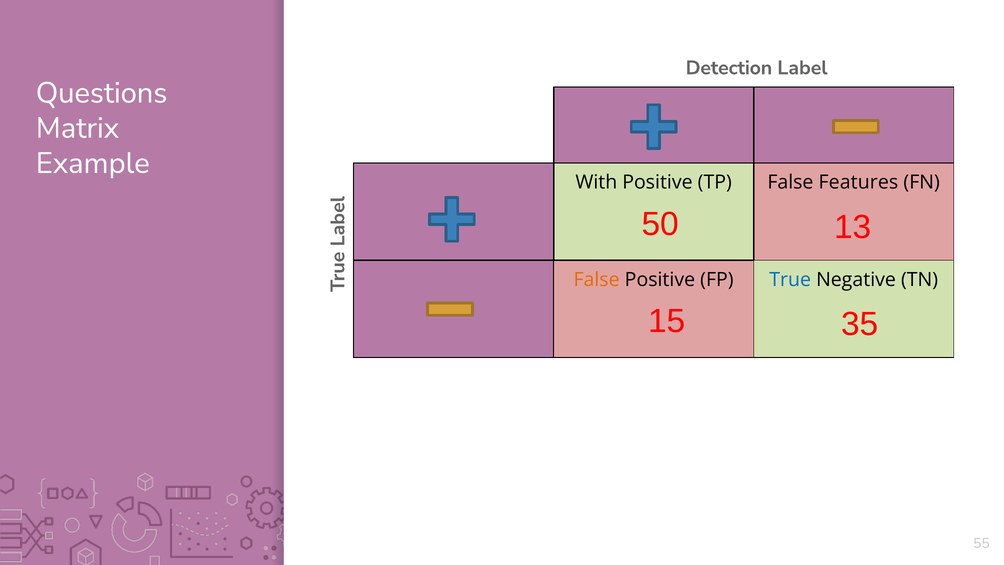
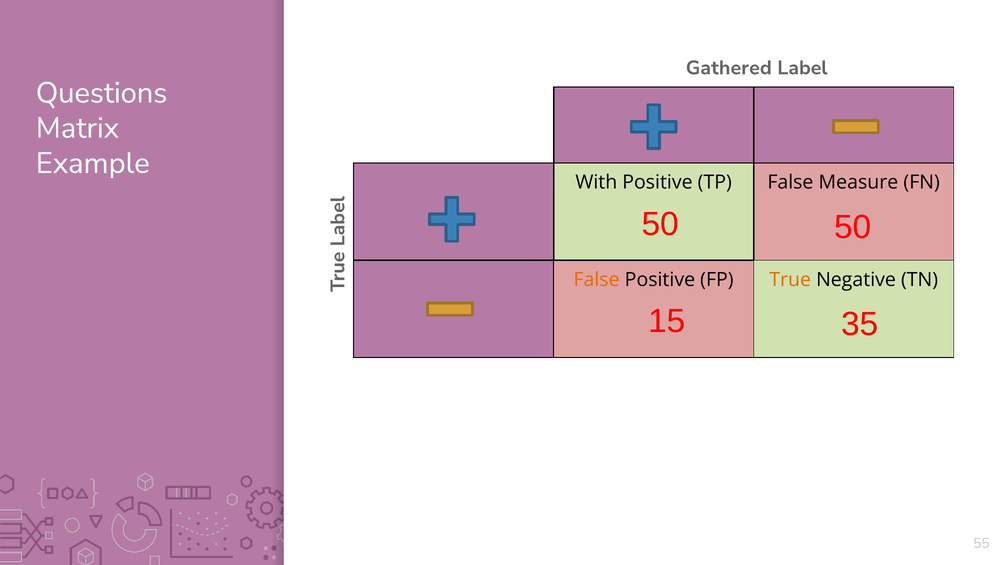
Detection: Detection -> Gathered
Features: Features -> Measure
50 13: 13 -> 50
True colour: blue -> orange
